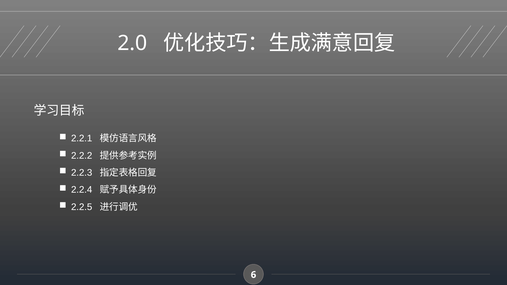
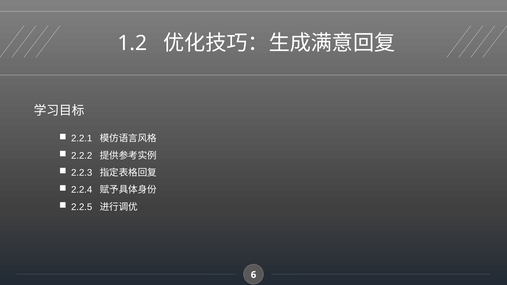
2.0: 2.0 -> 1.2
